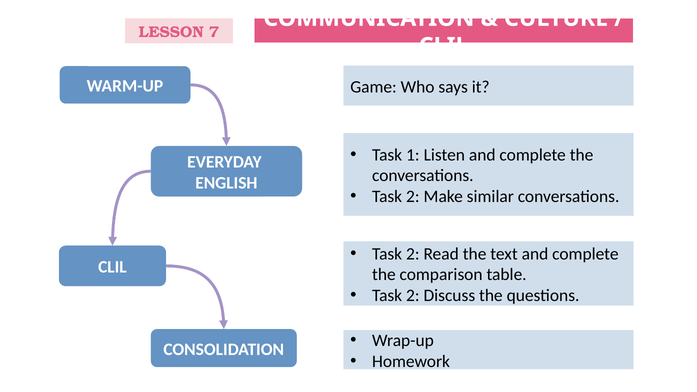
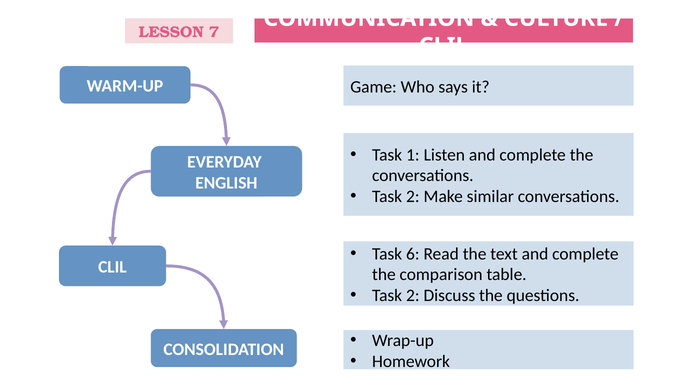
2 at (413, 254): 2 -> 6
